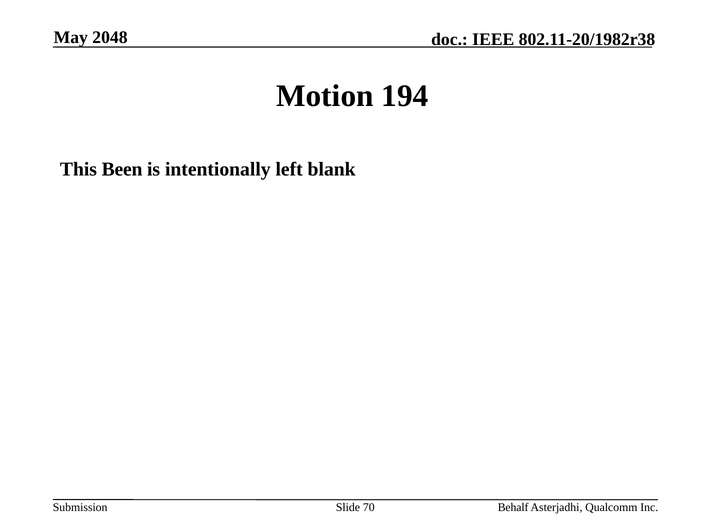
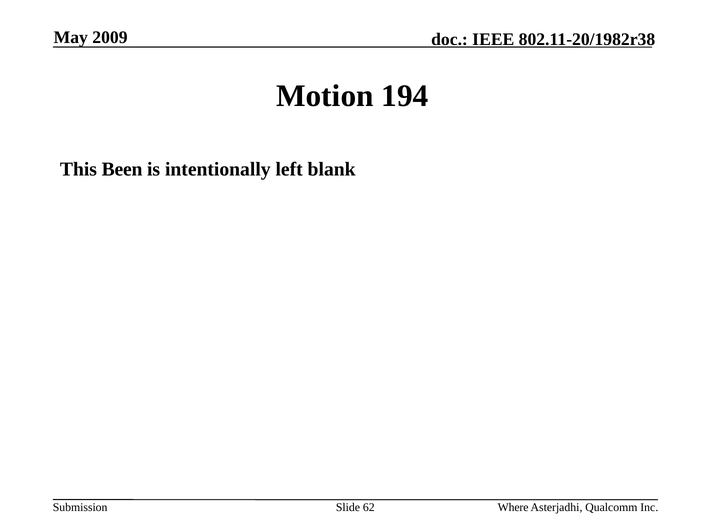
2048: 2048 -> 2009
70: 70 -> 62
Behalf: Behalf -> Where
